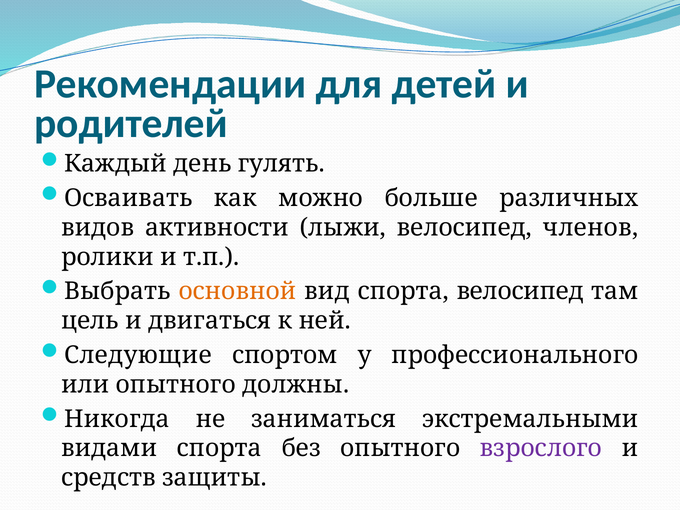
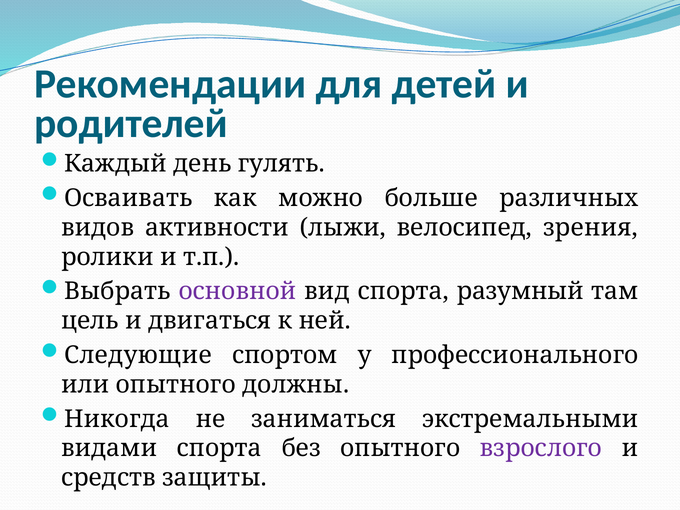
членов: членов -> зрения
основной colour: orange -> purple
спорта велосипед: велосипед -> разумный
